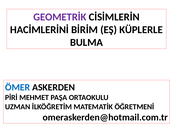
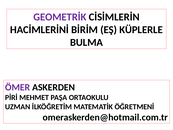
ÖMER colour: blue -> purple
